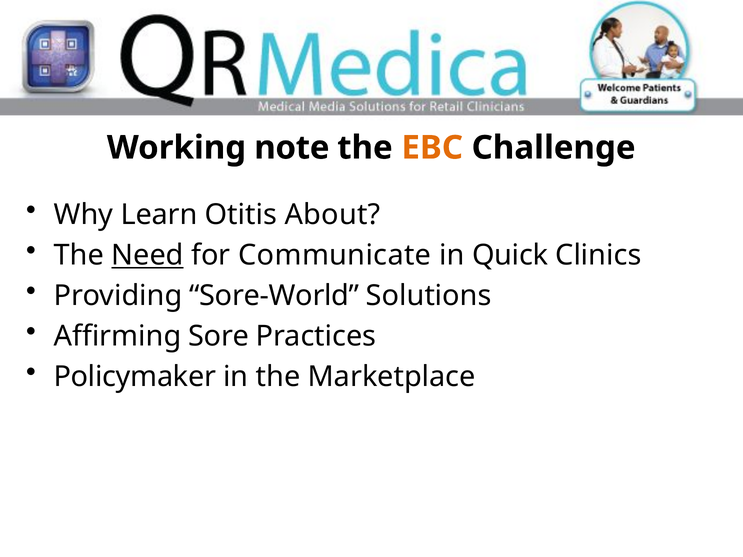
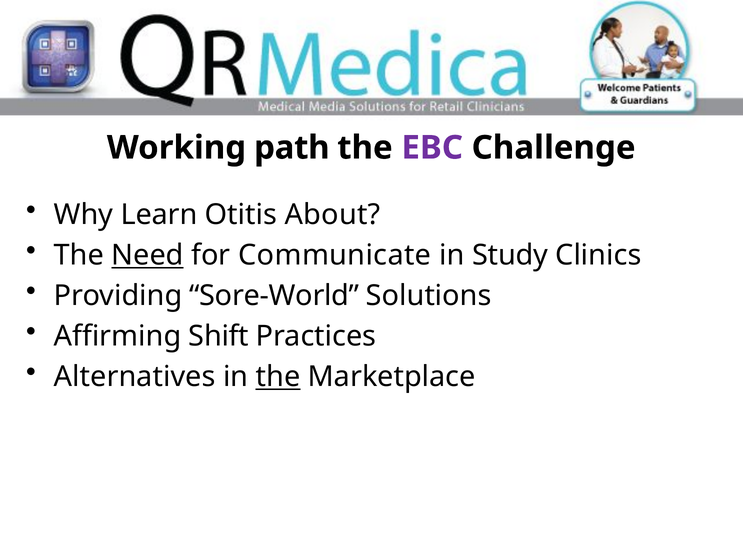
note: note -> path
EBC colour: orange -> purple
Quick: Quick -> Study
Sore: Sore -> Shift
Policymaker: Policymaker -> Alternatives
the at (278, 377) underline: none -> present
